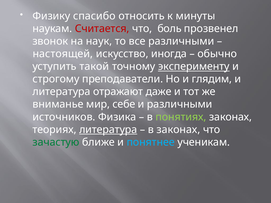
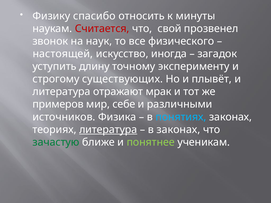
боль: боль -> свой
все различными: различными -> физического
обычно: обычно -> загадок
такой: такой -> длину
эксперименту underline: present -> none
преподаватели: преподаватели -> существующих
глядим: глядим -> плывёт
даже: даже -> мрак
вниманье: вниманье -> примеров
понятиях colour: light green -> light blue
понятнее colour: light blue -> light green
